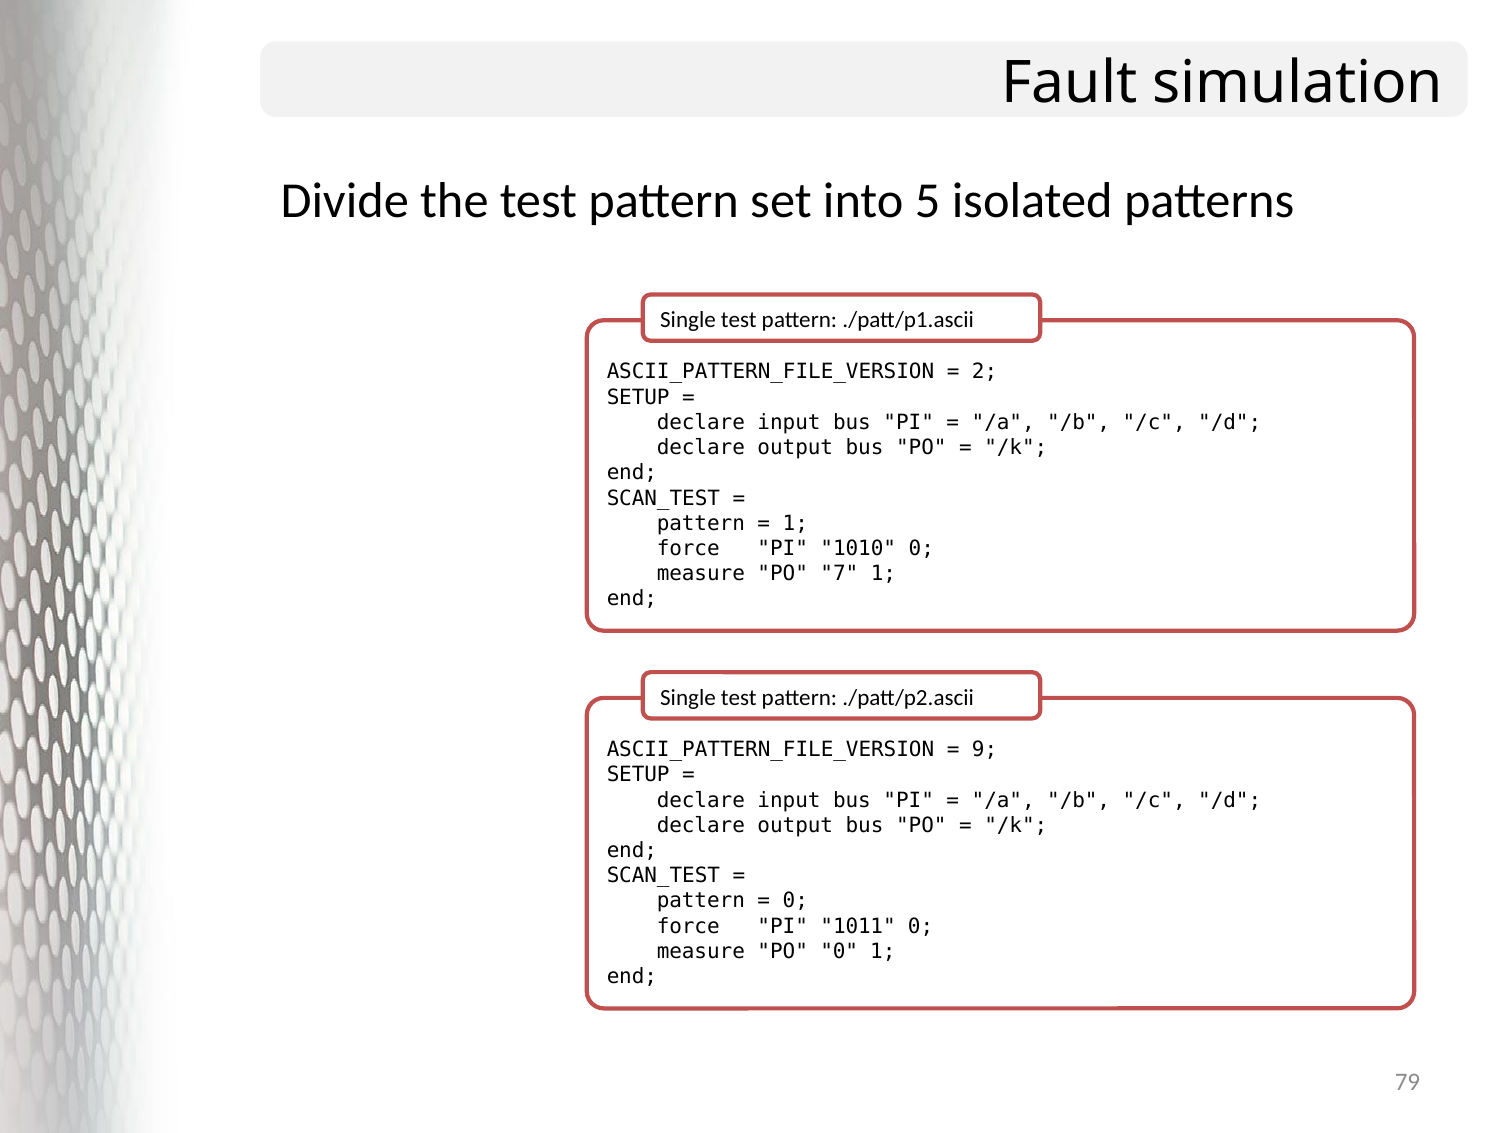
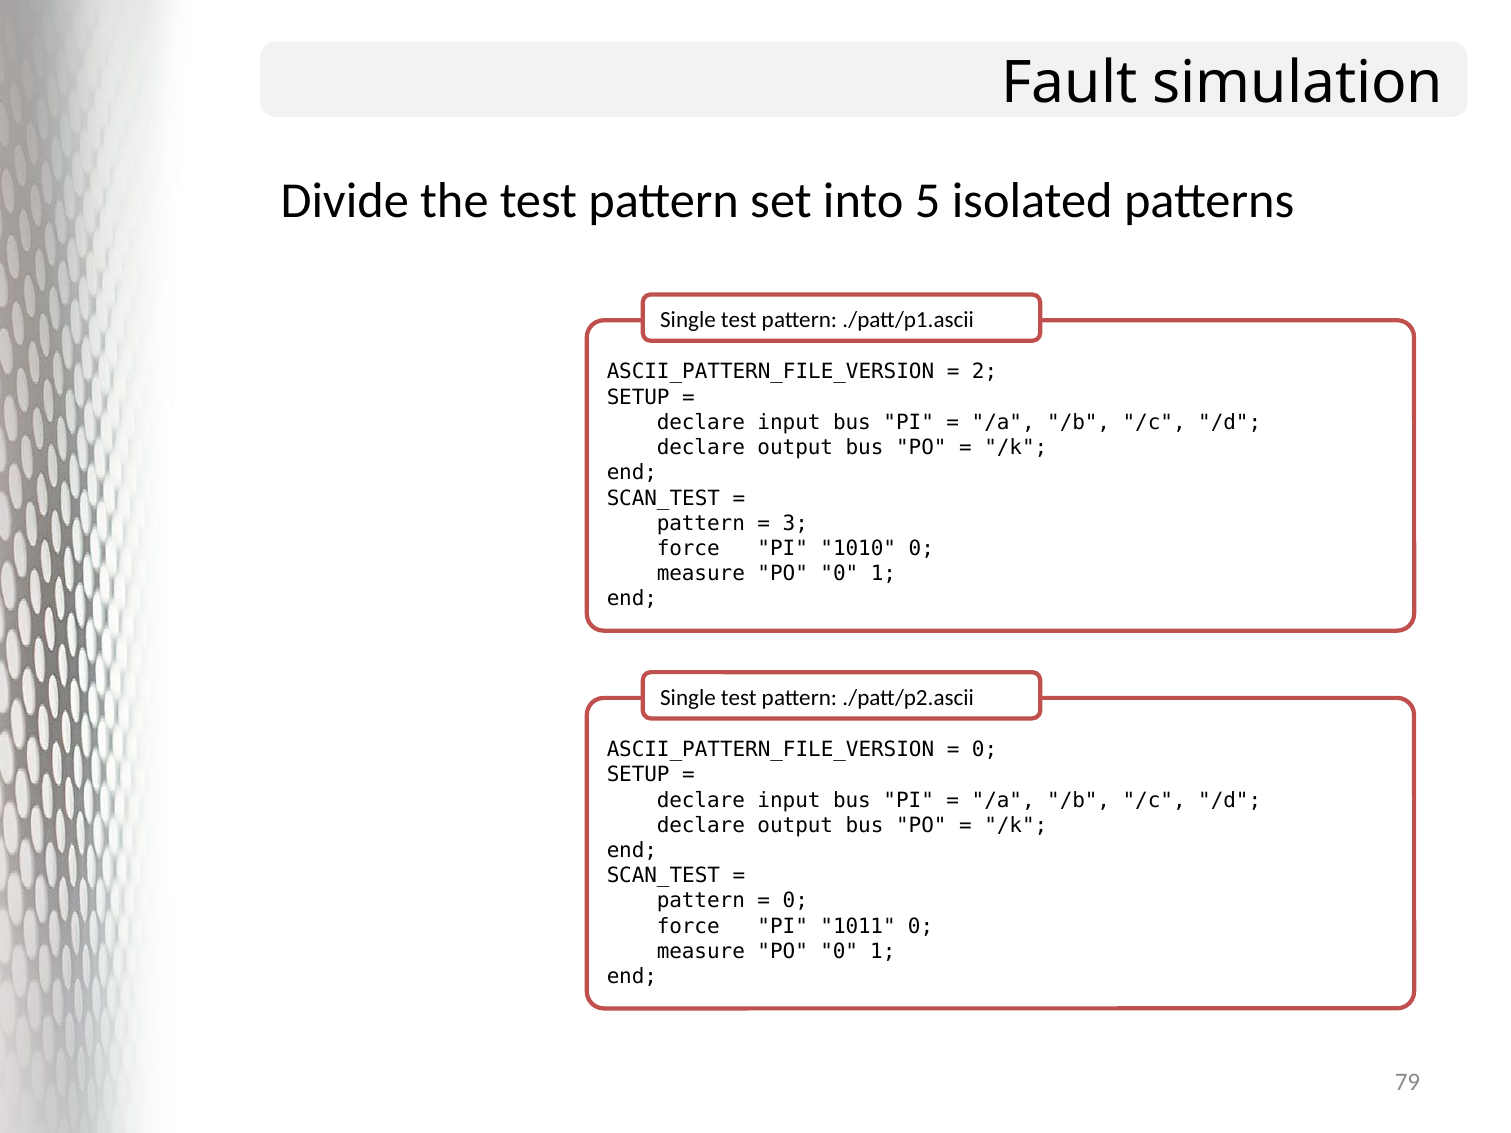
1 at (795, 523): 1 -> 3
7 at (839, 574): 7 -> 0
9 at (985, 750): 9 -> 0
